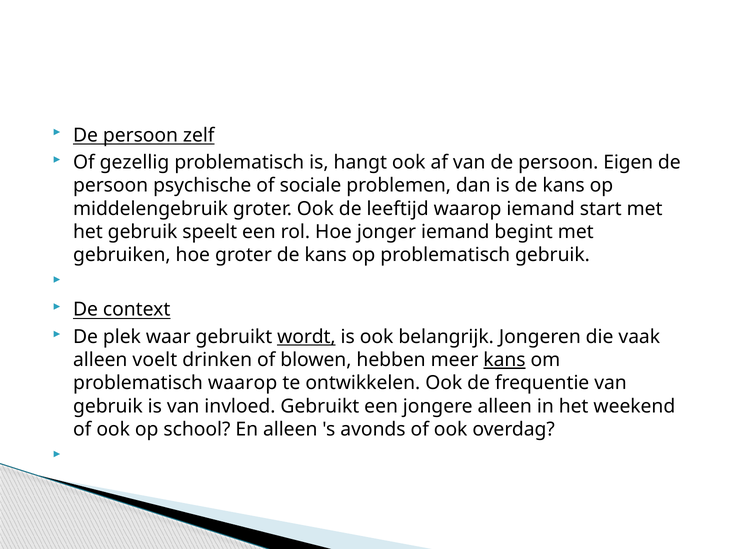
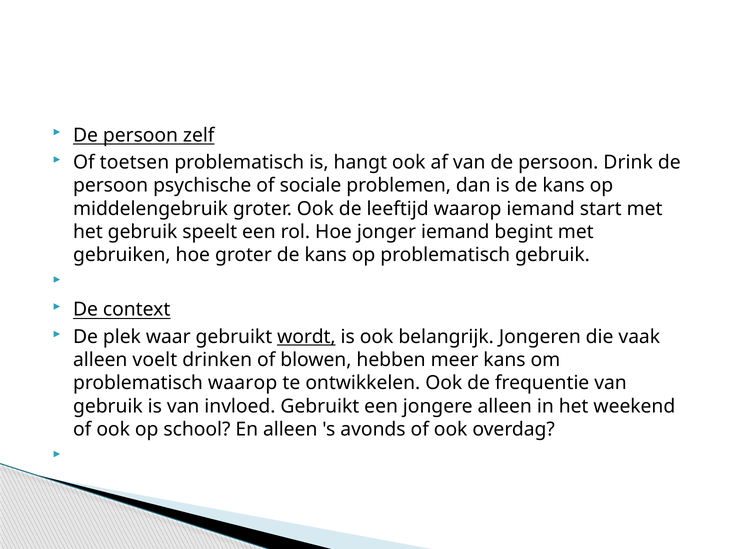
gezellig: gezellig -> toetsen
Eigen: Eigen -> Drink
kans at (504, 360) underline: present -> none
